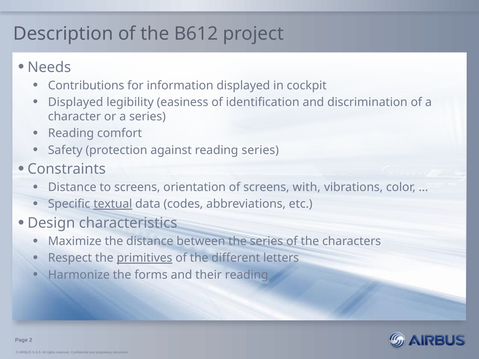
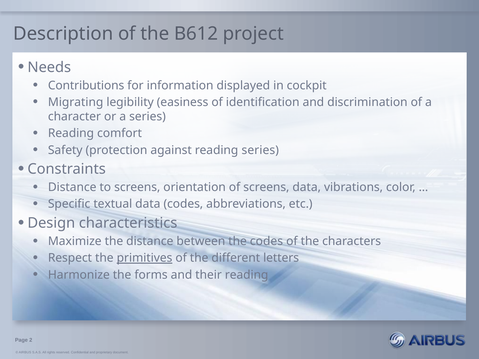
Displayed at (76, 102): Displayed -> Migrating
screens with: with -> data
textual underline: present -> none
the series: series -> codes
